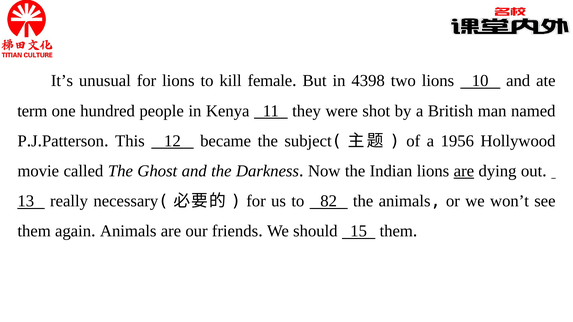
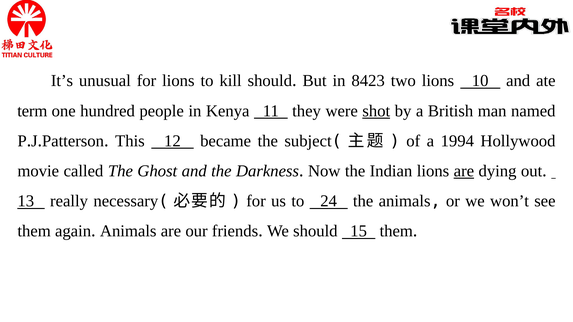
kill female: female -> should
4398: 4398 -> 8423
shot underline: none -> present
1956: 1956 -> 1994
82: 82 -> 24
